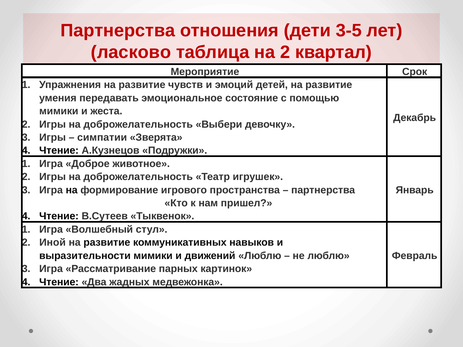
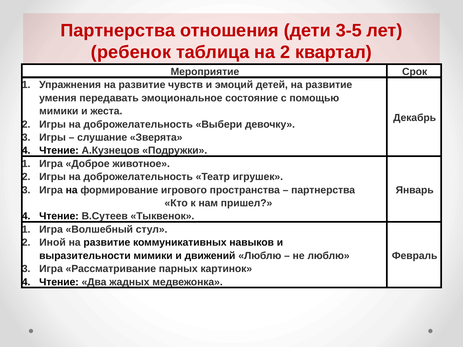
ласково: ласково -> ребенок
симпатии: симпатии -> слушание
